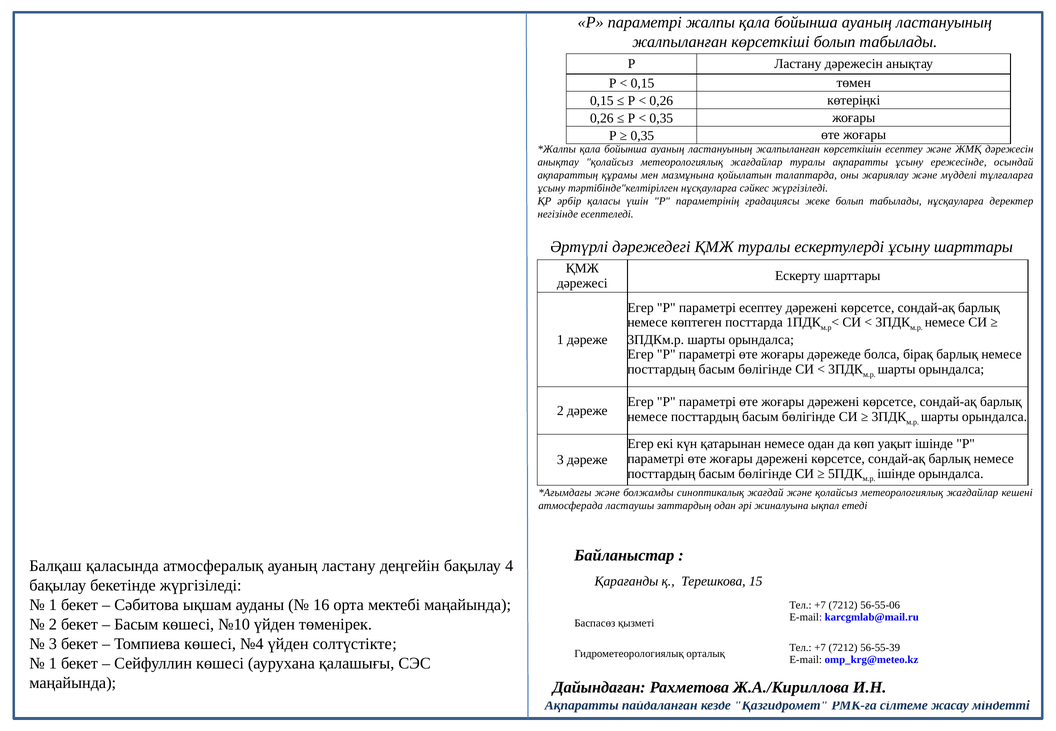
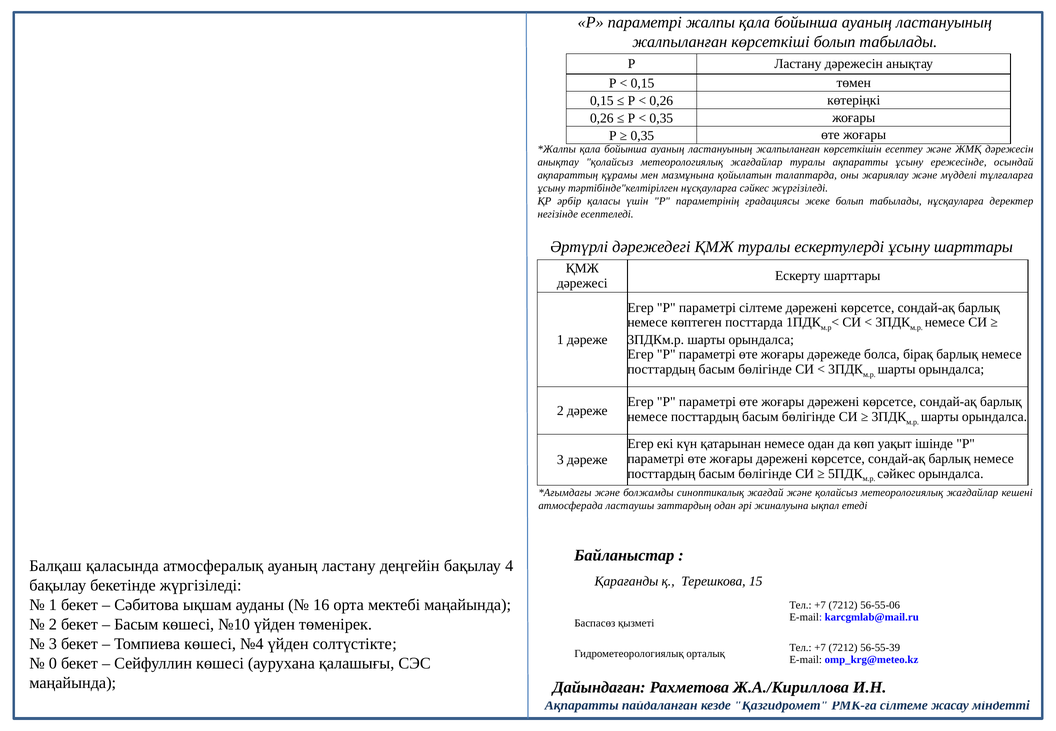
параметрі есептеу: есептеу -> сілтеме
ішінде at (896, 474): ішінде -> сәйкес
1 at (53, 664): 1 -> 0
